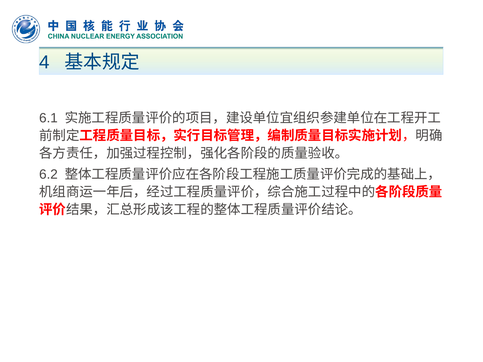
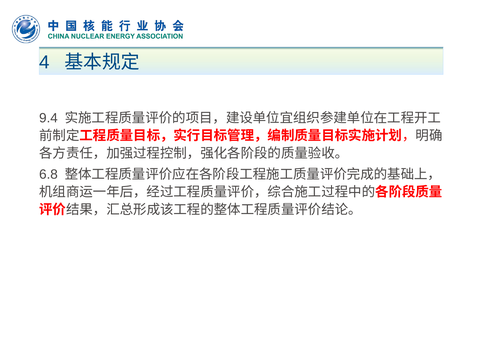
6.1: 6.1 -> 9.4
6.2: 6.2 -> 6.8
